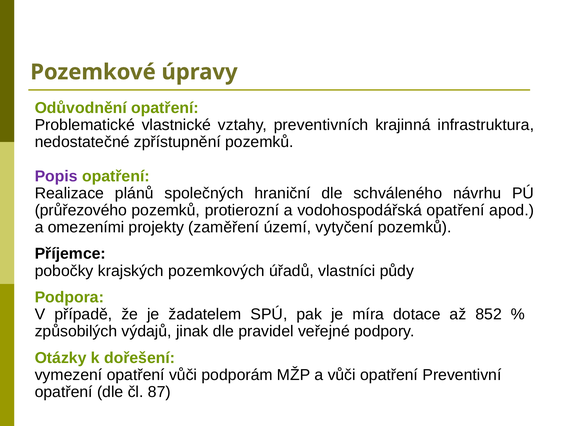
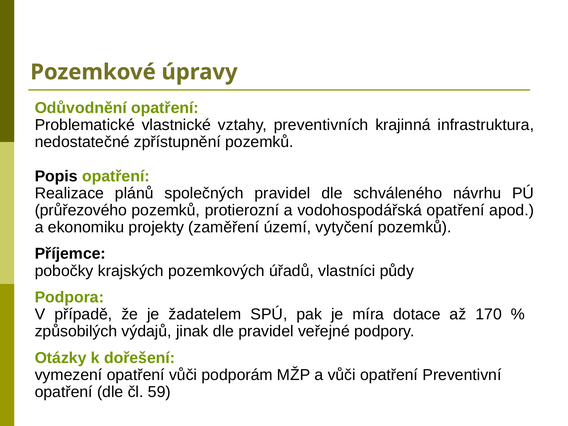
Popis colour: purple -> black
společných hraniční: hraniční -> pravidel
omezeními: omezeními -> ekonomiku
852: 852 -> 170
87: 87 -> 59
